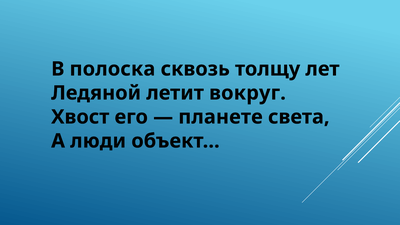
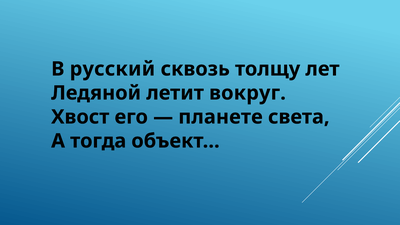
полоска: полоска -> русский
люди: люди -> тогда
